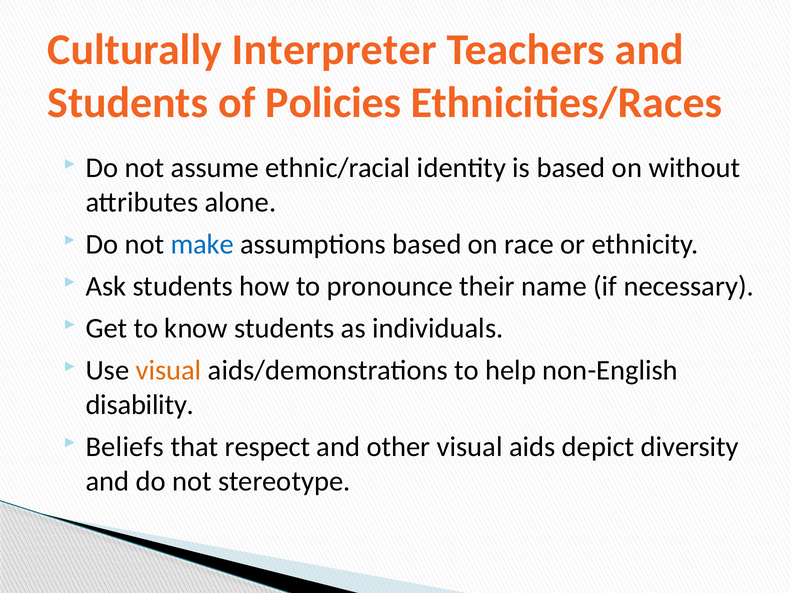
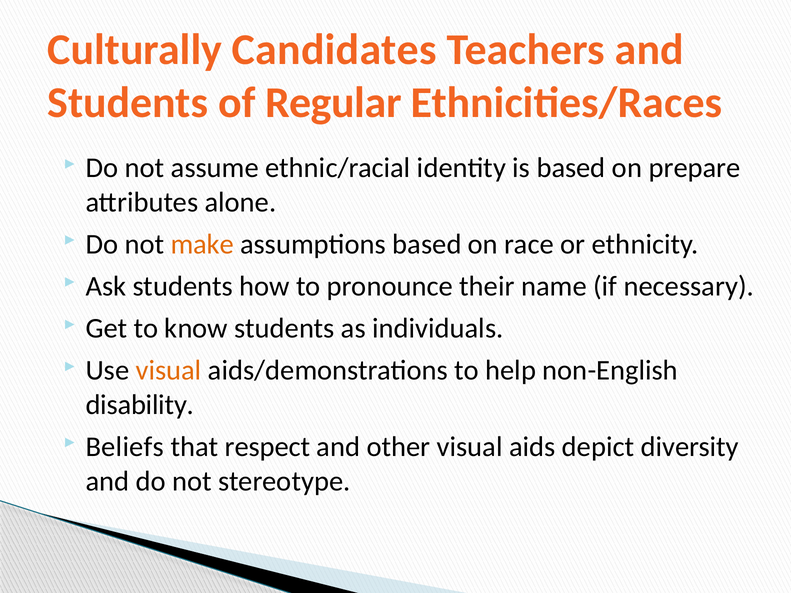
Interpreter: Interpreter -> Candidates
Policies: Policies -> Regular
without: without -> prepare
make colour: blue -> orange
